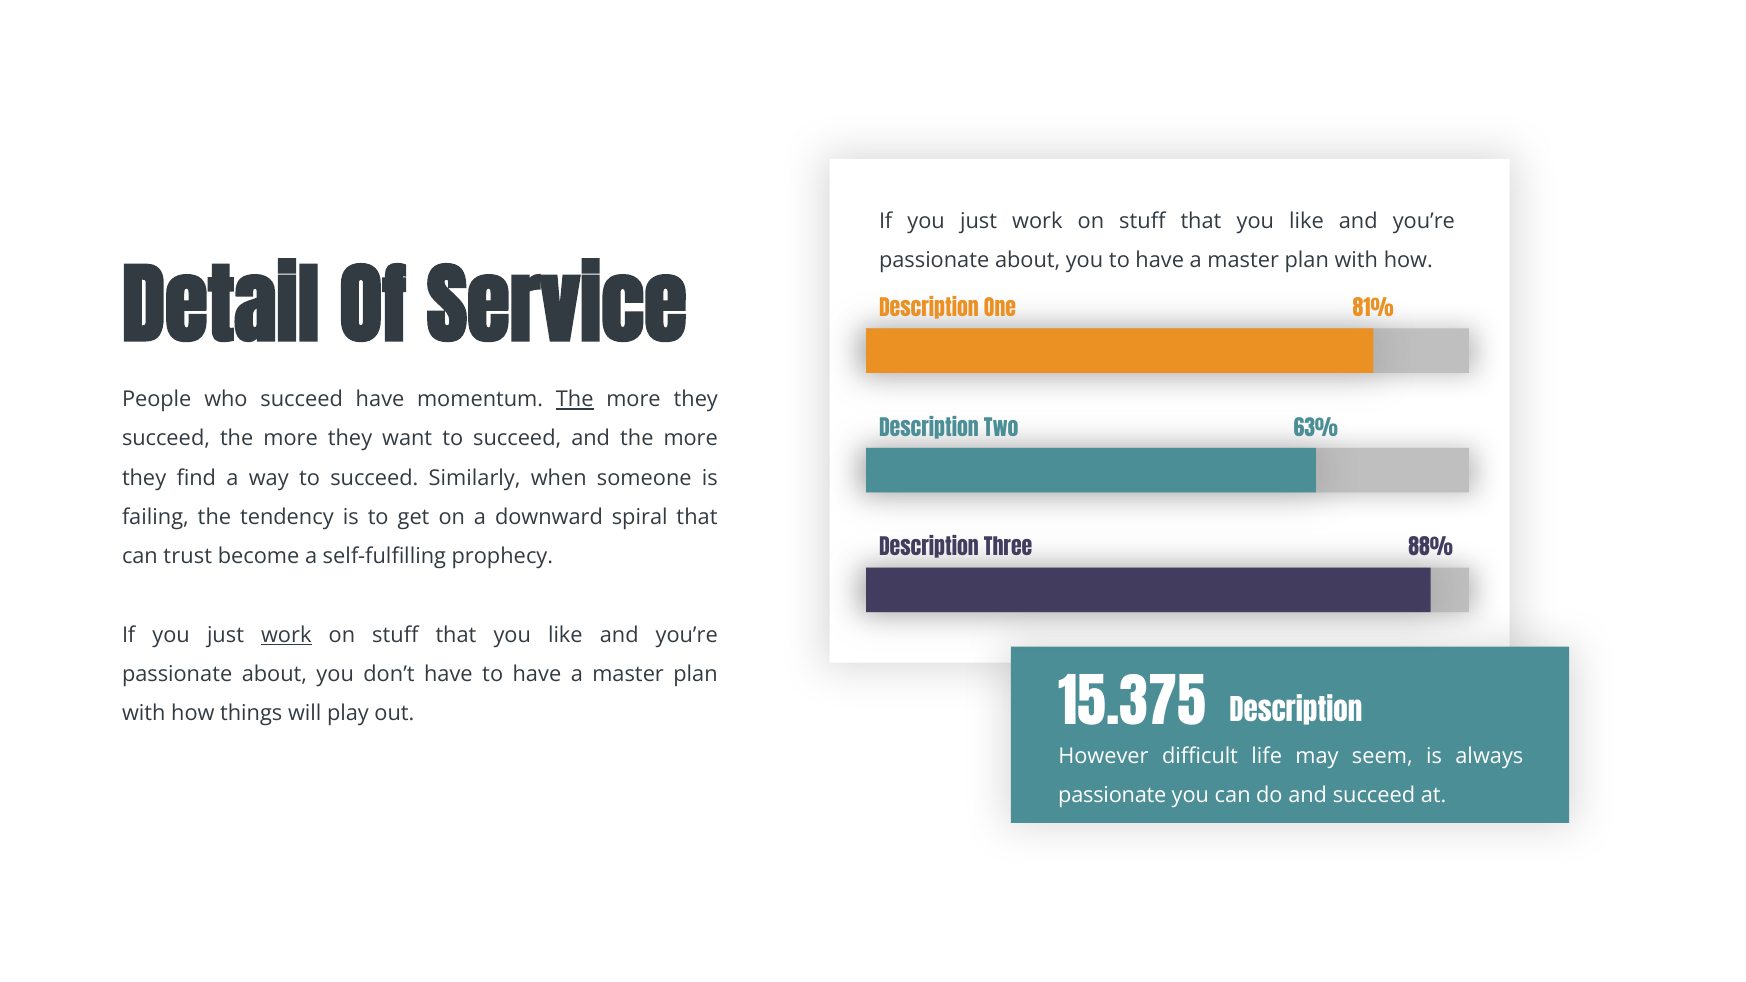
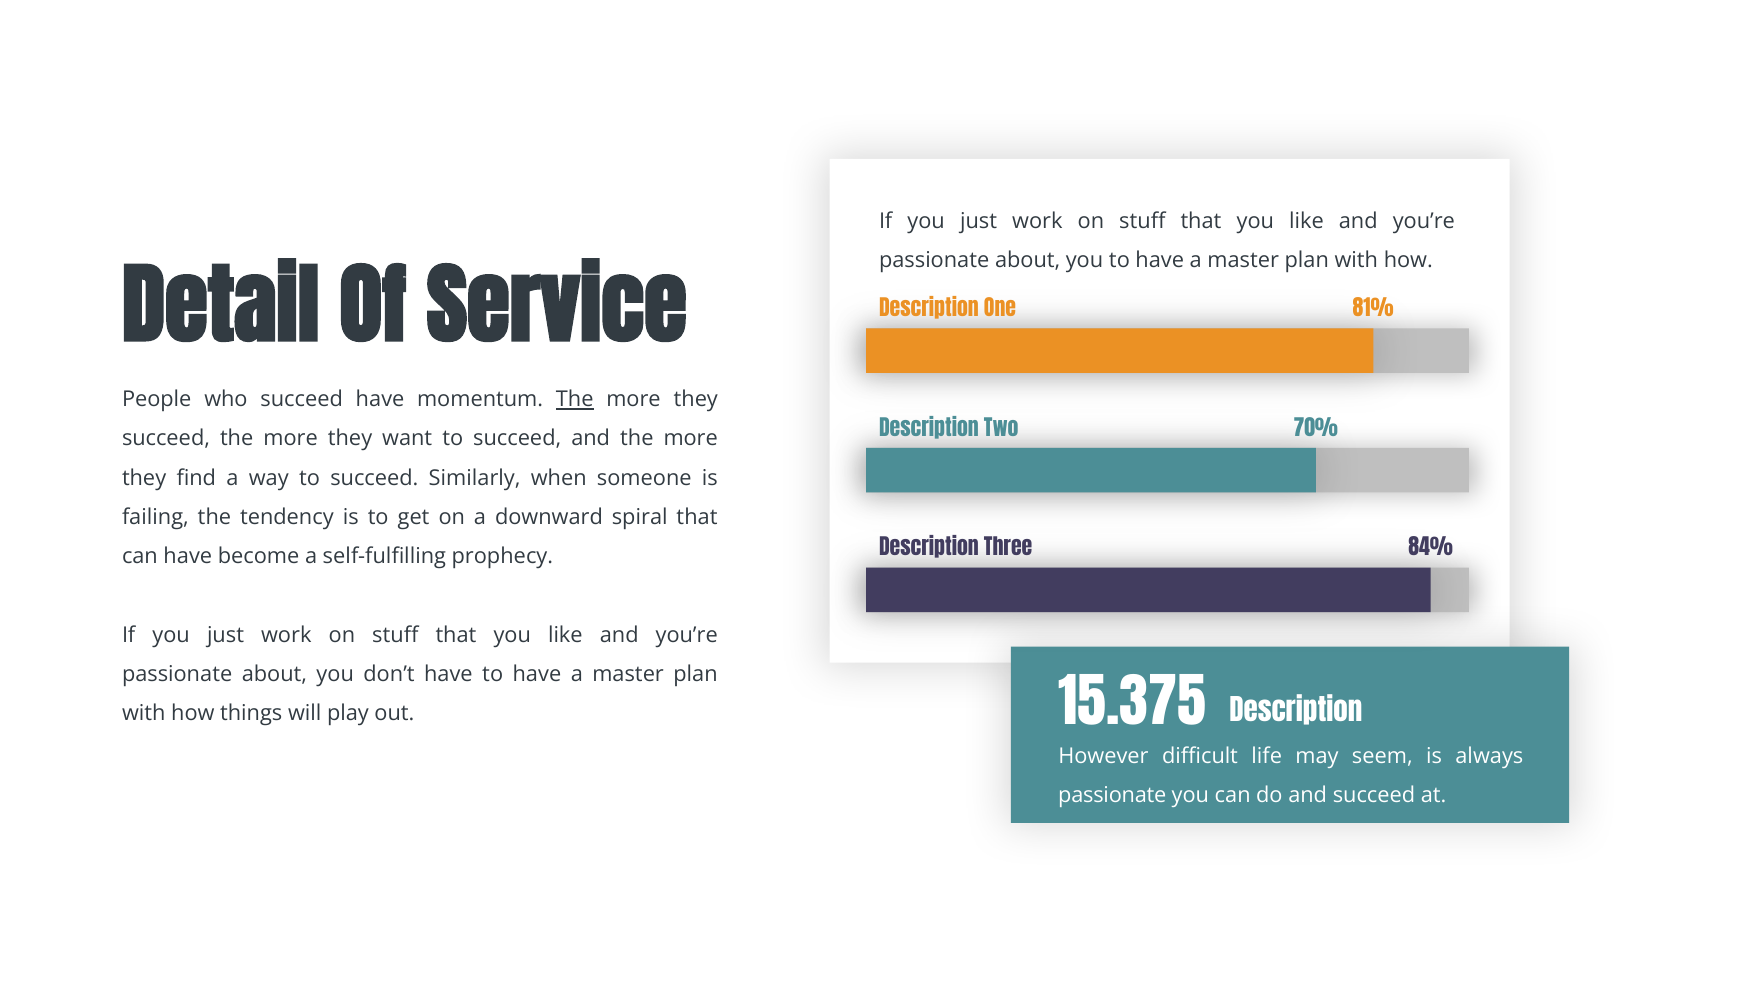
63%: 63% -> 70%
88%: 88% -> 84%
can trust: trust -> have
work at (286, 635) underline: present -> none
